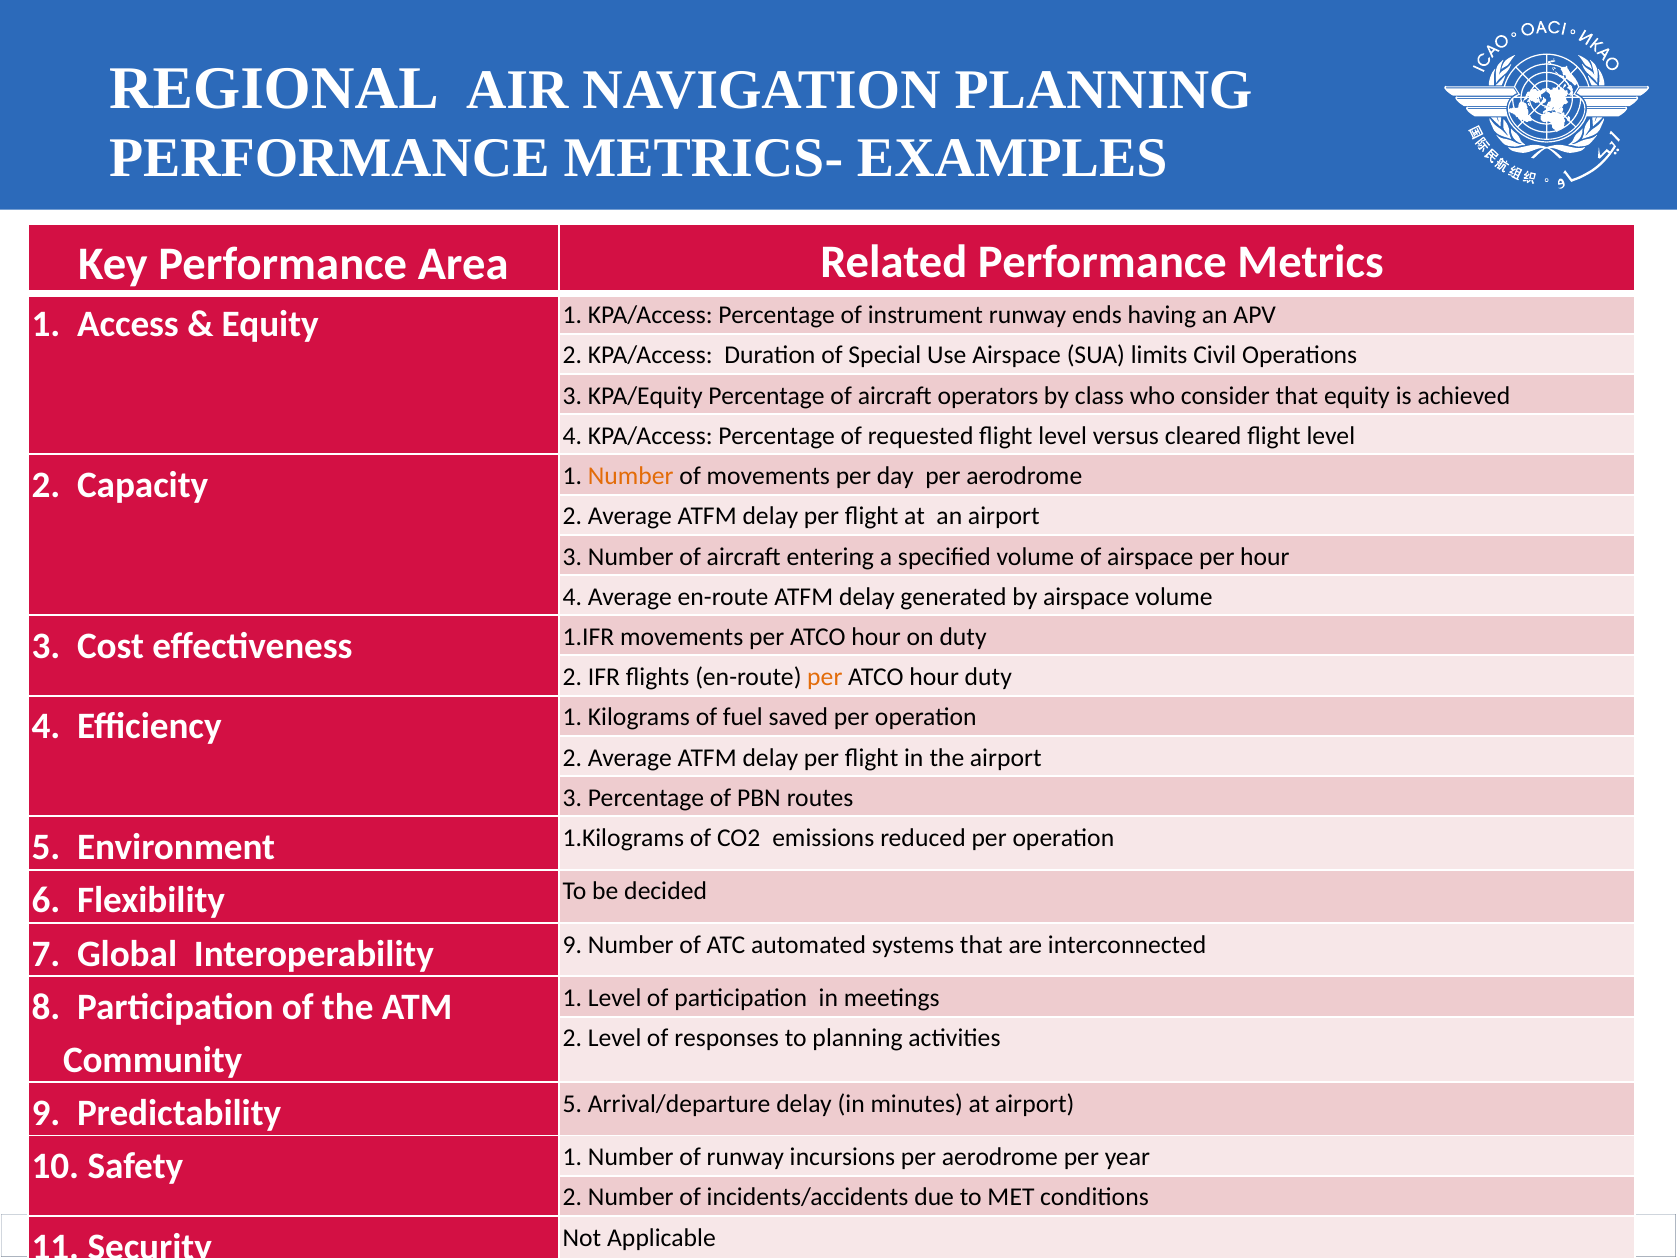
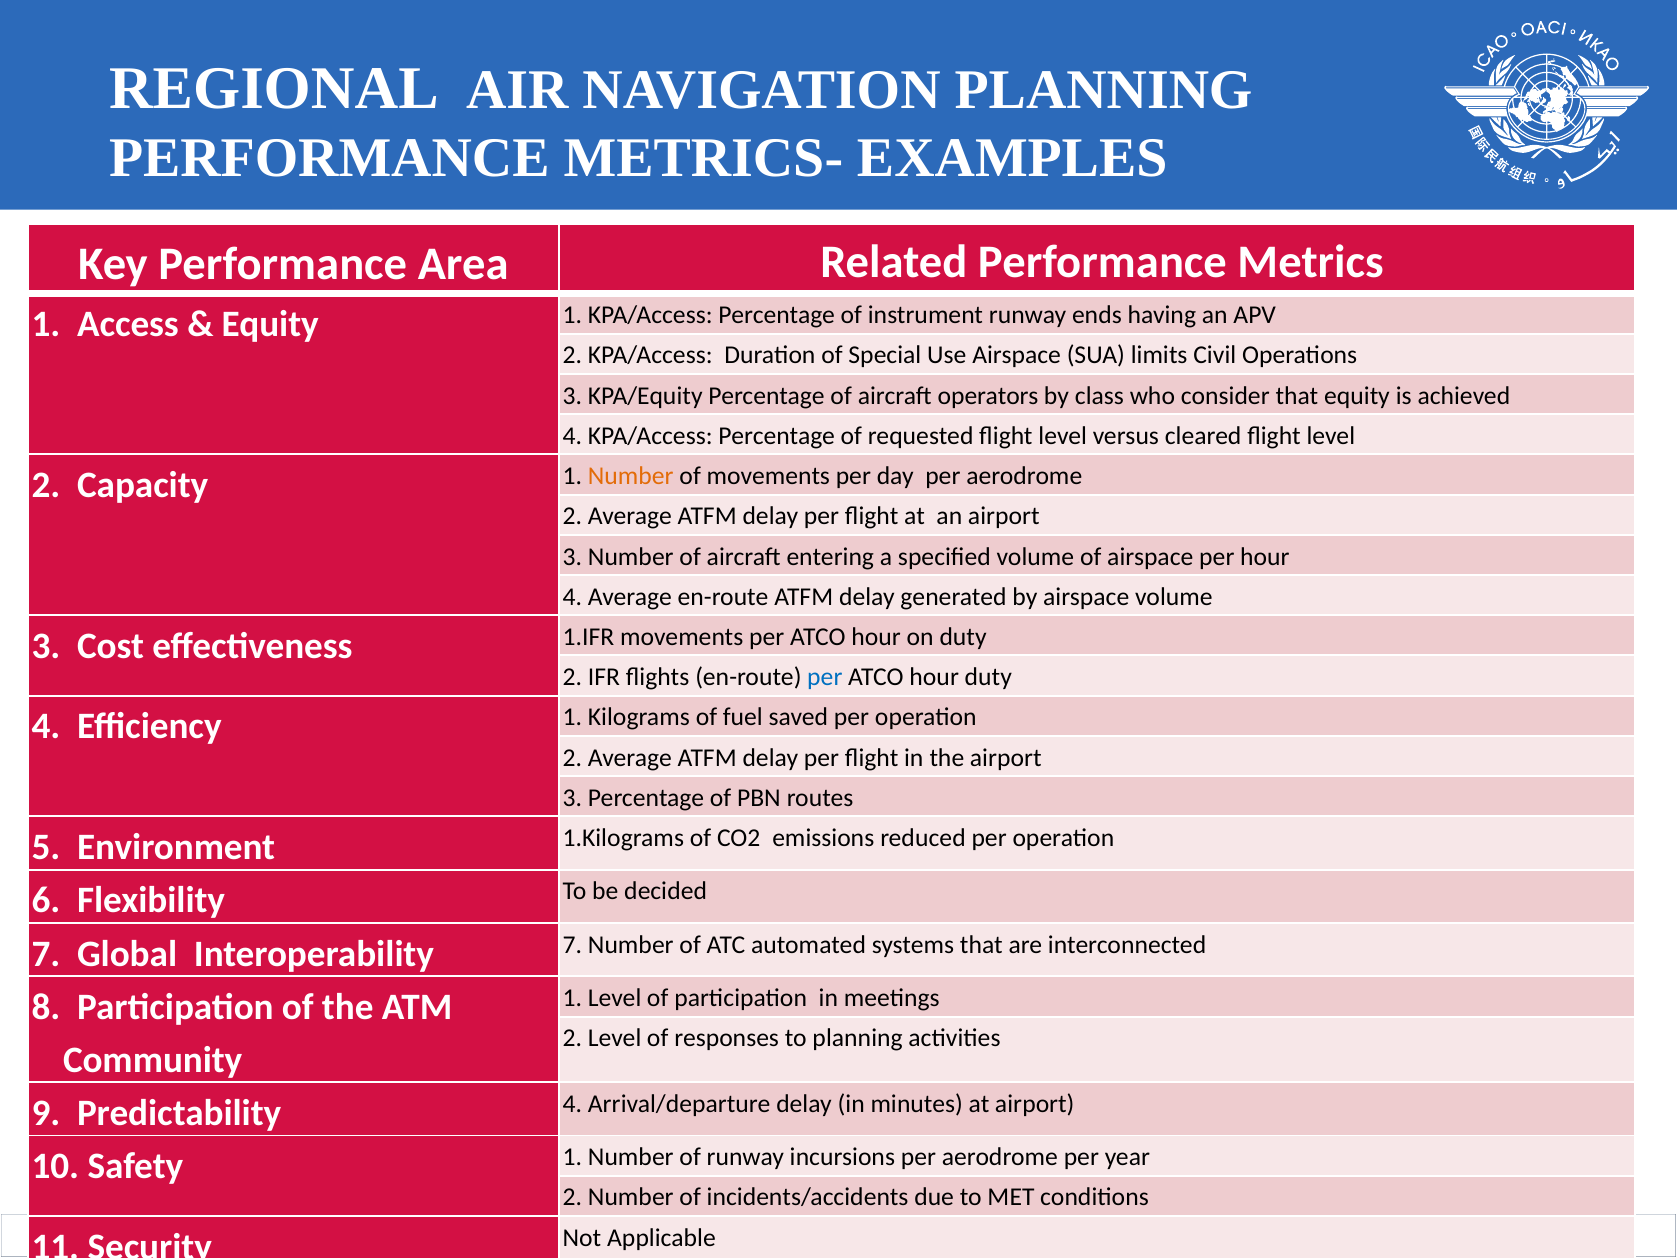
per at (825, 677) colour: orange -> blue
Interoperability 9: 9 -> 7
Predictability 5: 5 -> 4
